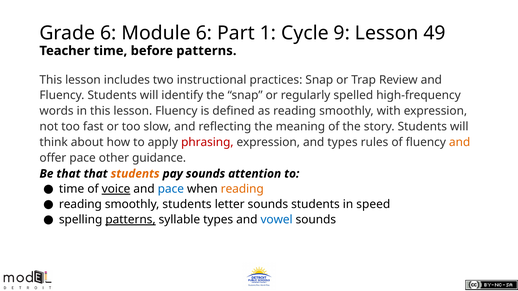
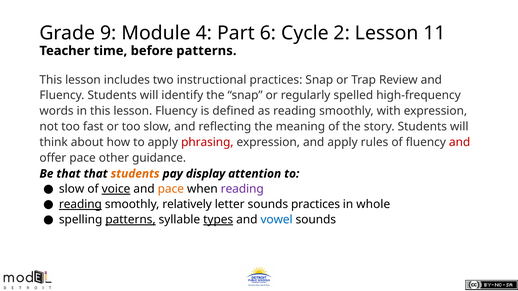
Grade 6: 6 -> 9
Module 6: 6 -> 4
1: 1 -> 6
9: 9 -> 2
49: 49 -> 11
and types: types -> apply
and at (460, 143) colour: orange -> red
pay sounds: sounds -> display
time at (72, 189): time -> slow
pace at (171, 189) colour: blue -> orange
reading at (242, 189) colour: orange -> purple
reading at (80, 205) underline: none -> present
smoothly students: students -> relatively
sounds students: students -> practices
speed: speed -> whole
types at (218, 220) underline: none -> present
